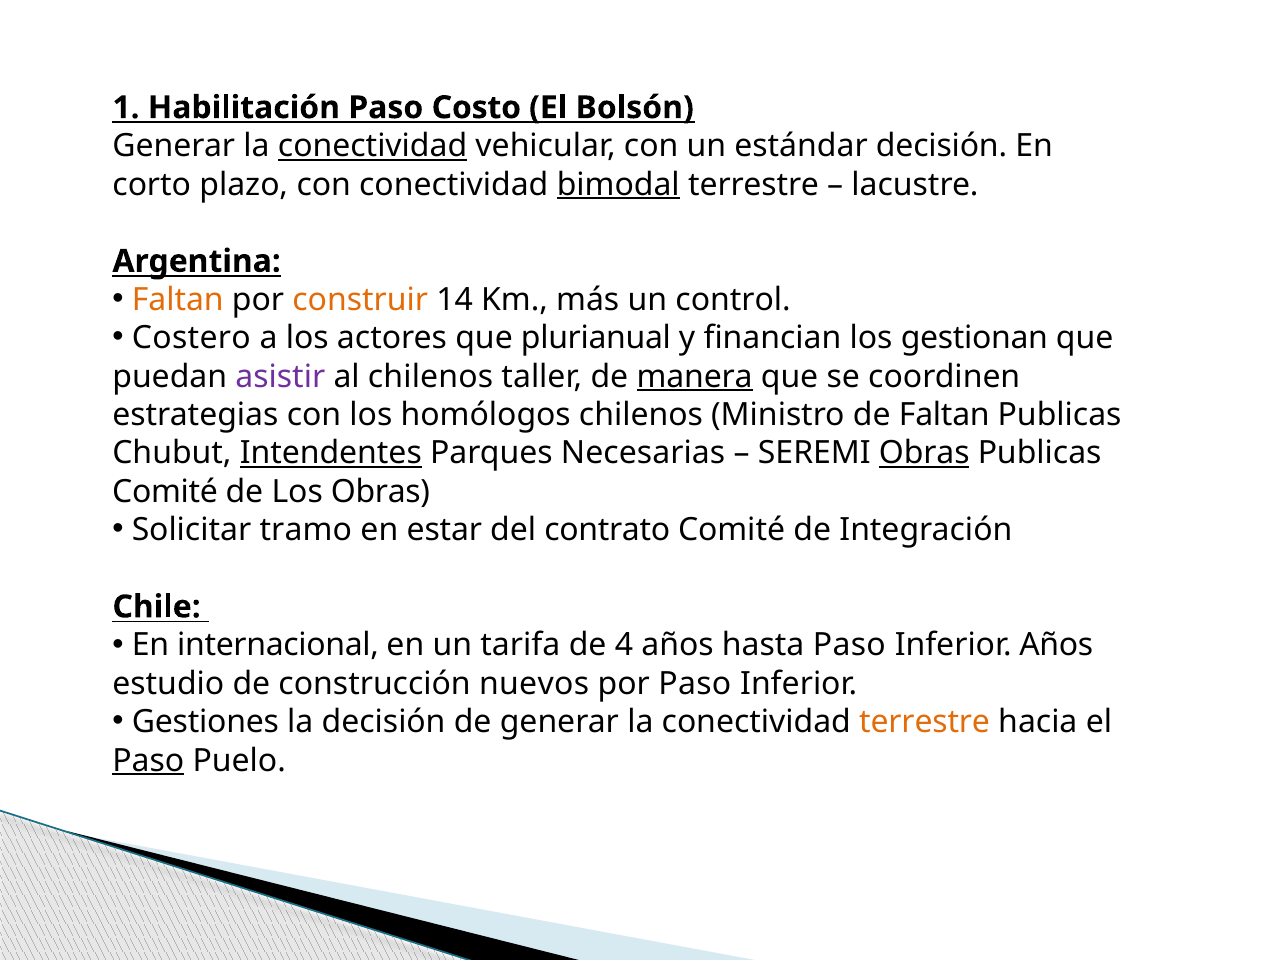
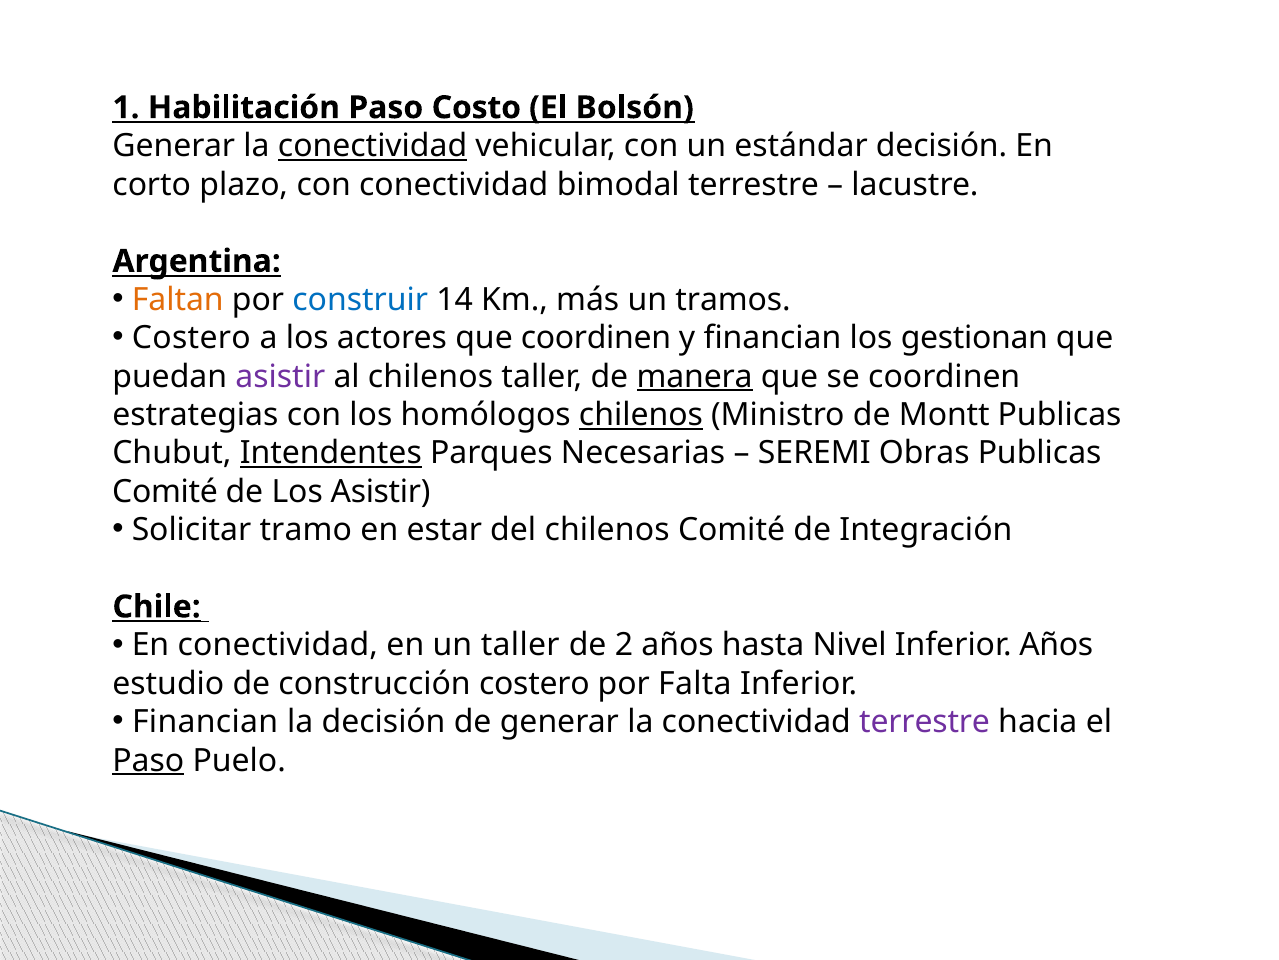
bimodal underline: present -> none
construir colour: orange -> blue
control: control -> tramos
que plurianual: plurianual -> coordinen
chilenos at (641, 415) underline: none -> present
de Faltan: Faltan -> Montt
Obras at (924, 453) underline: present -> none
Los Obras: Obras -> Asistir
del contrato: contrato -> chilenos
Chile underline: none -> present
En internacional: internacional -> conectividad
un tarifa: tarifa -> taller
4: 4 -> 2
hasta Paso: Paso -> Nivel
construcción nuevos: nuevos -> costero
por Paso: Paso -> Falta
Gestiones at (205, 721): Gestiones -> Financian
terrestre at (925, 721) colour: orange -> purple
